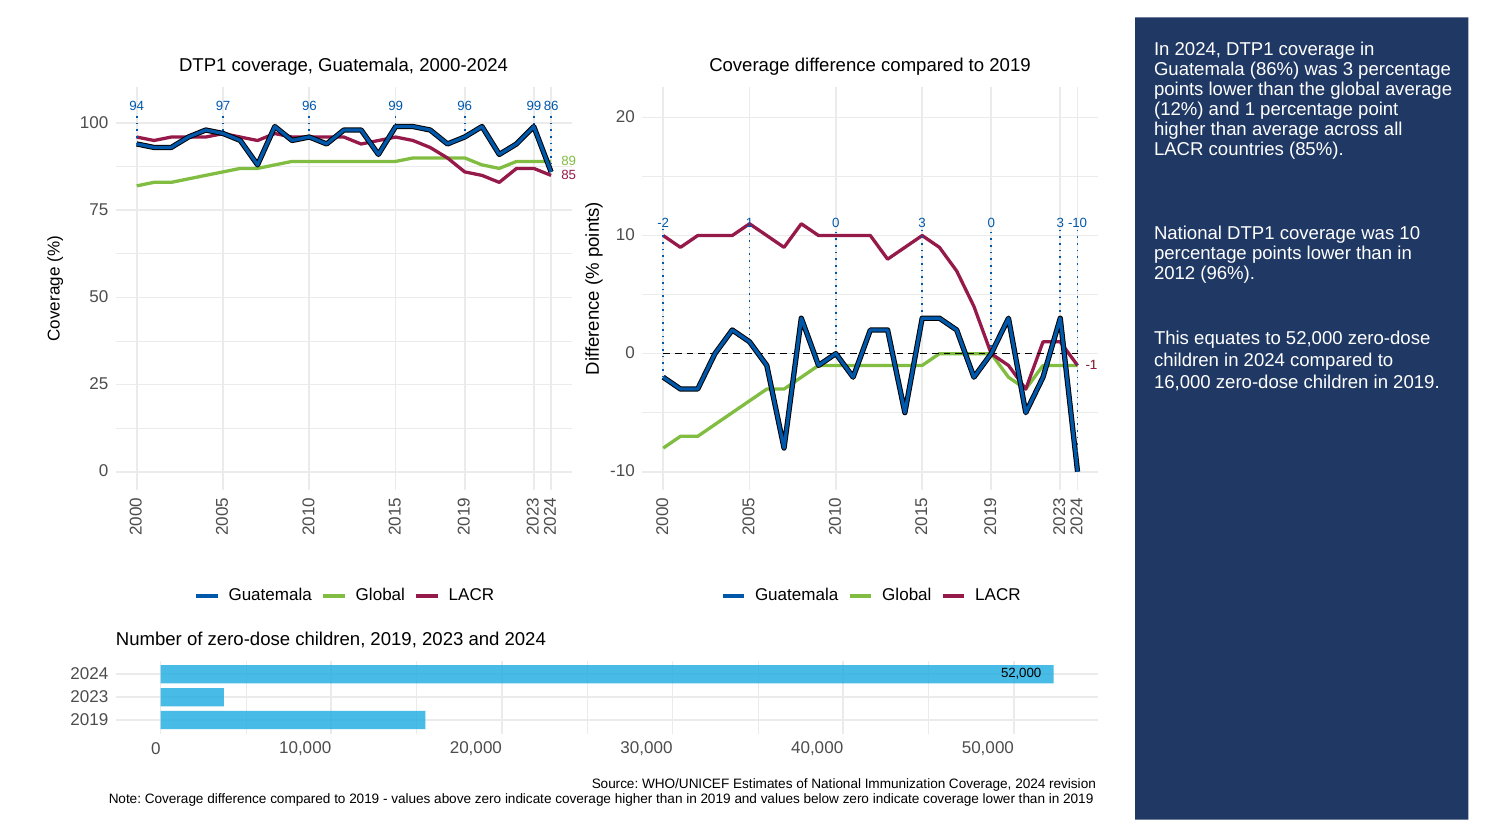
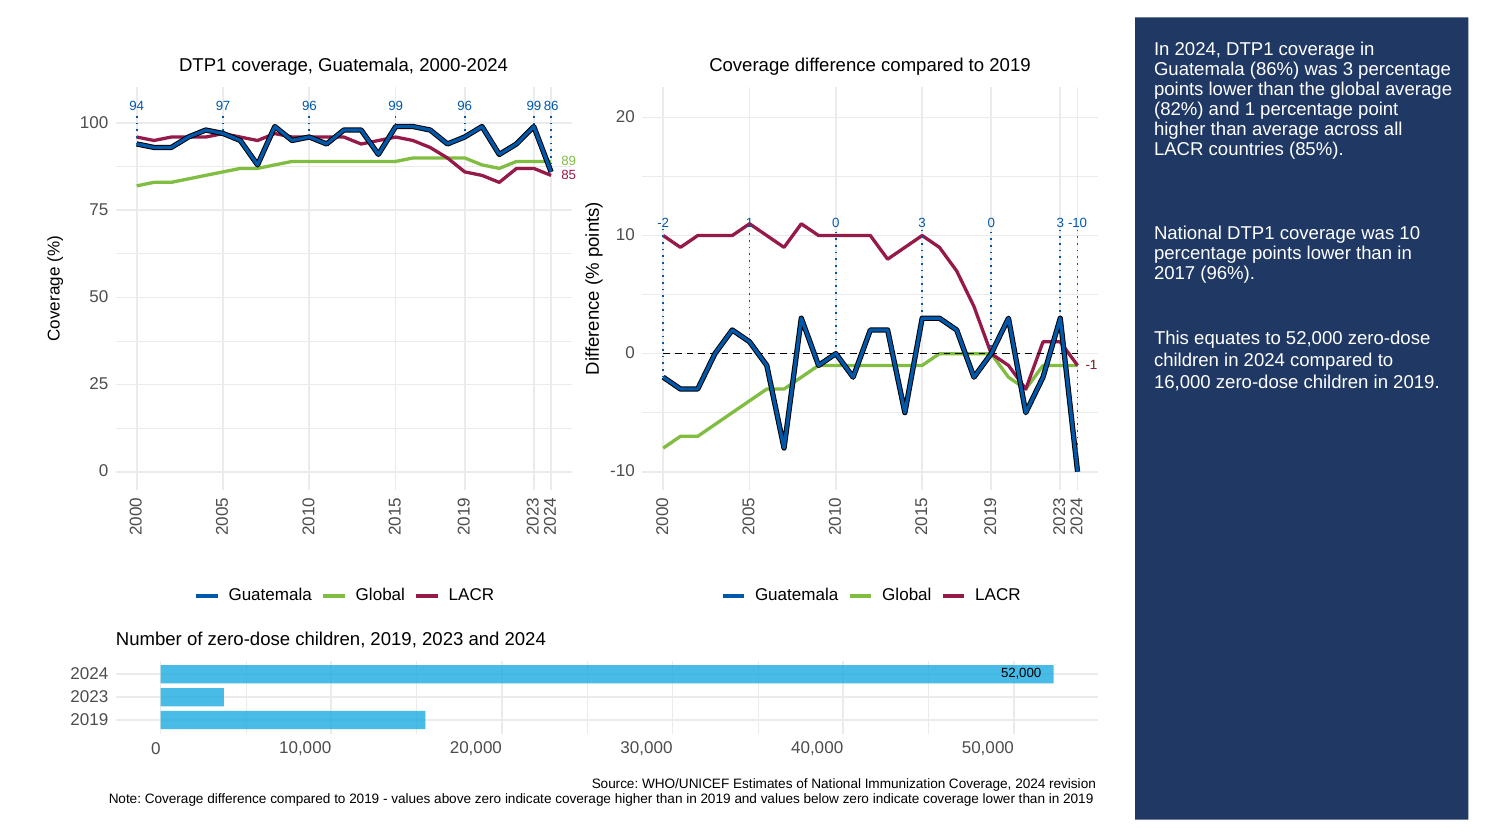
12%: 12% -> 82%
2012: 2012 -> 2017
